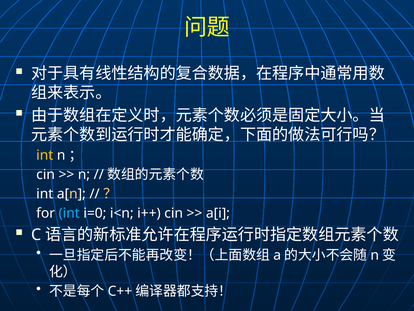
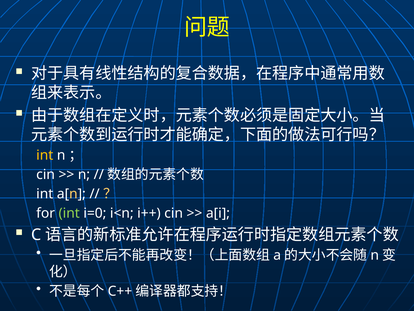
int at (69, 213) colour: light blue -> light green
